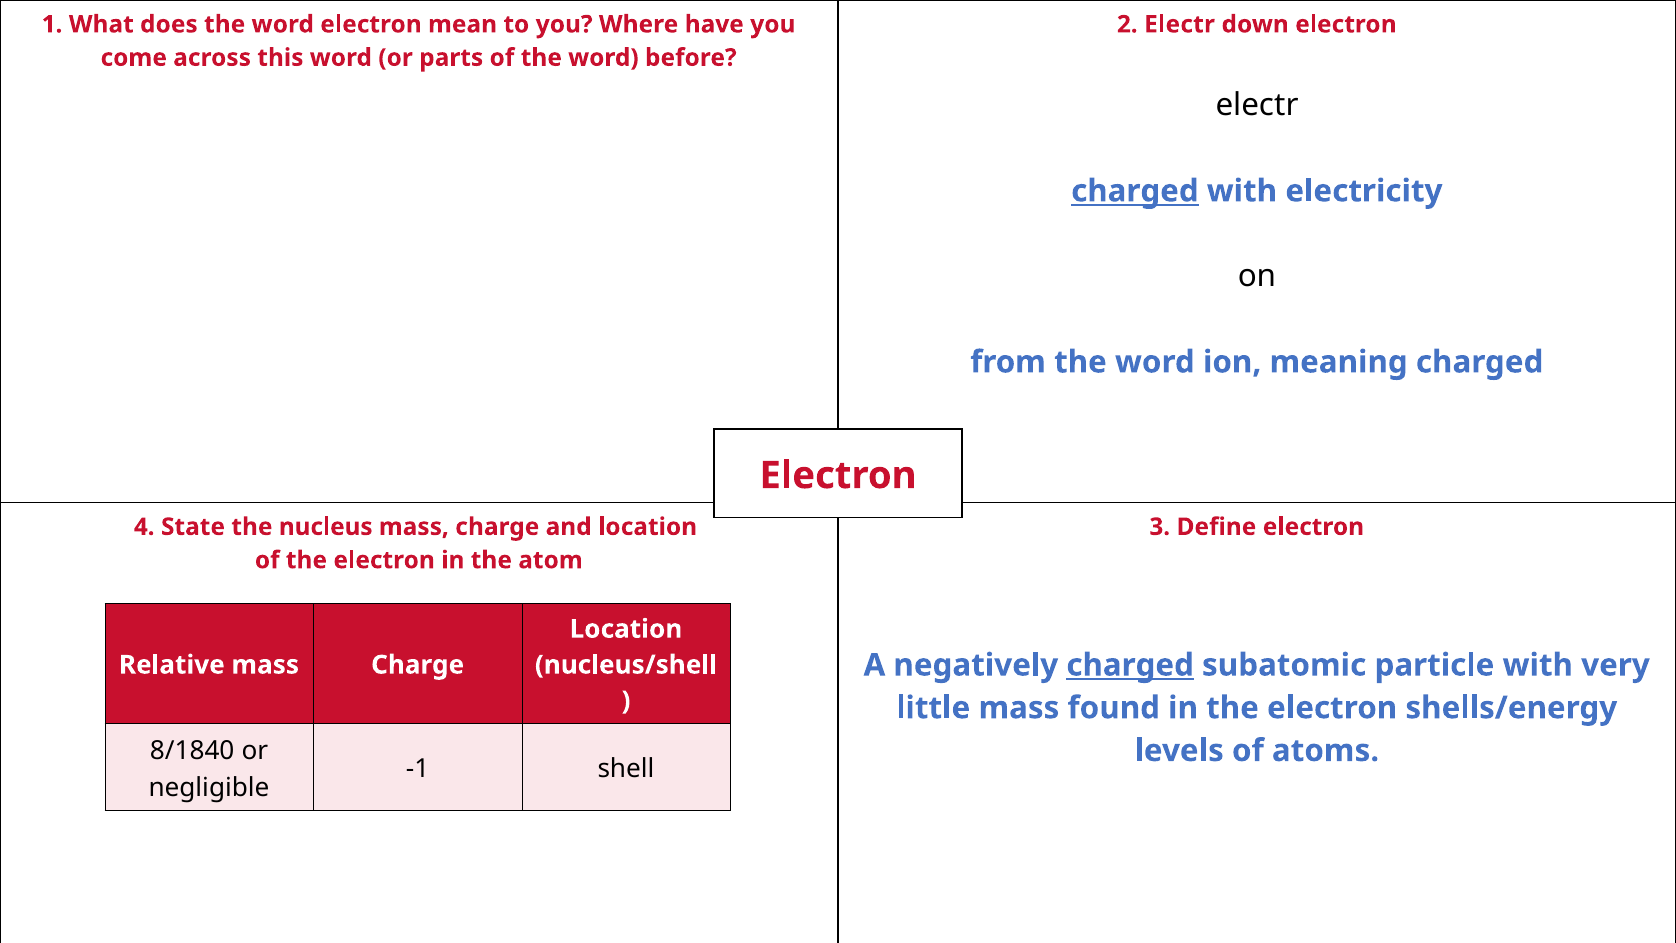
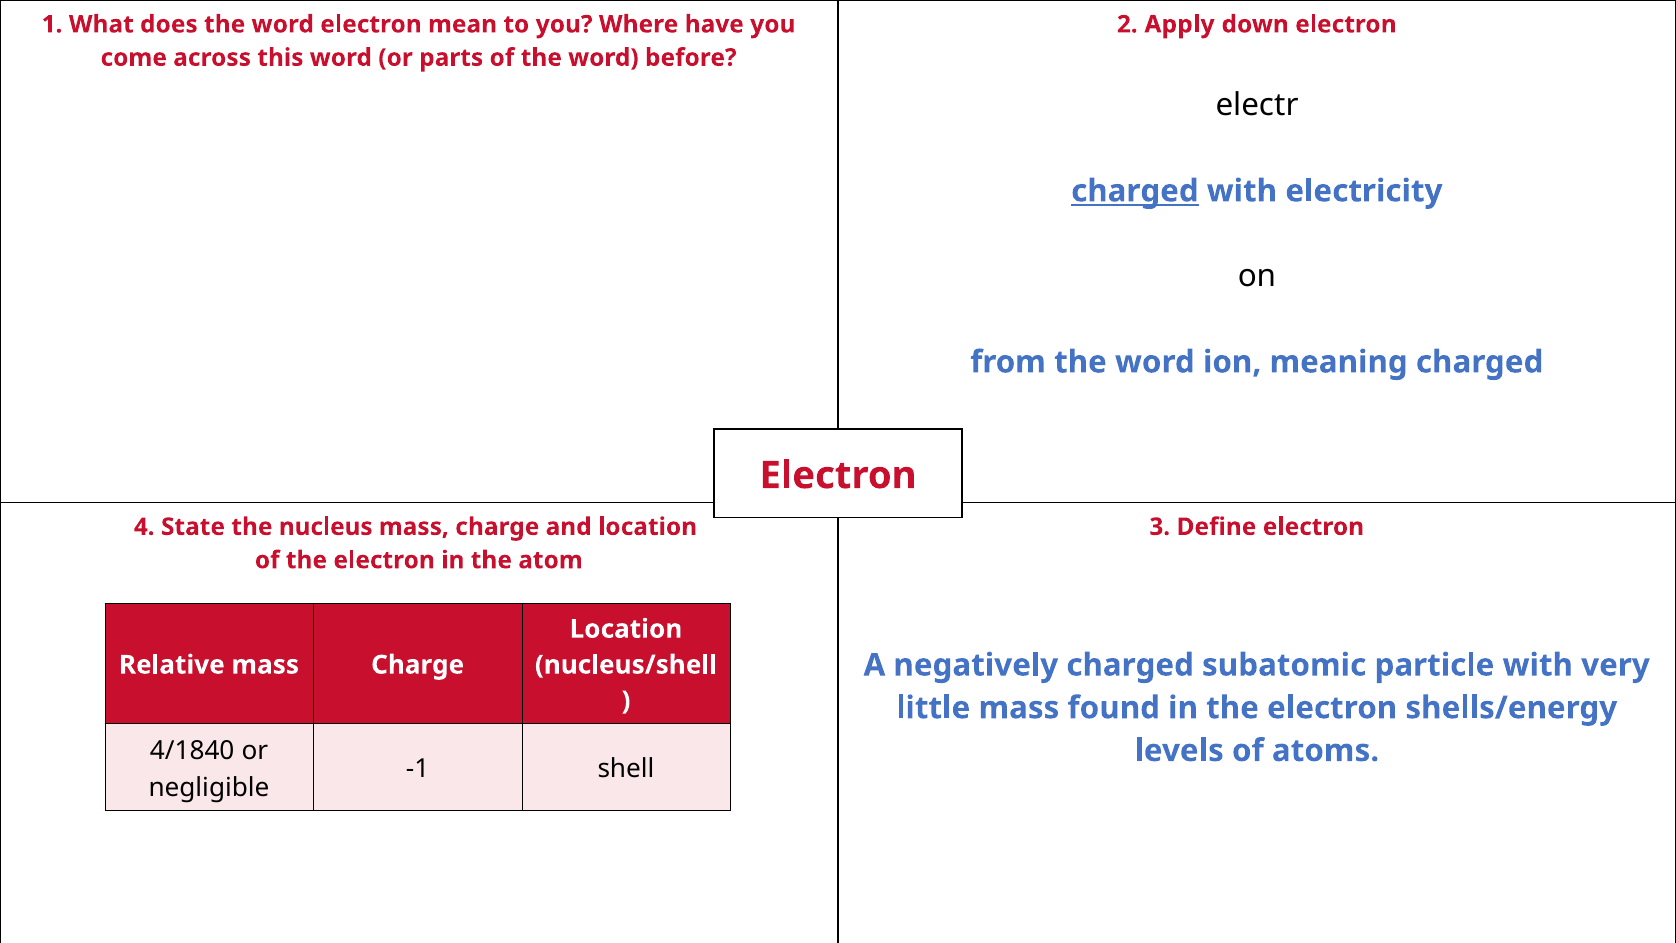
2 Electr: Electr -> Apply
charged at (1130, 665) underline: present -> none
8/1840: 8/1840 -> 4/1840
